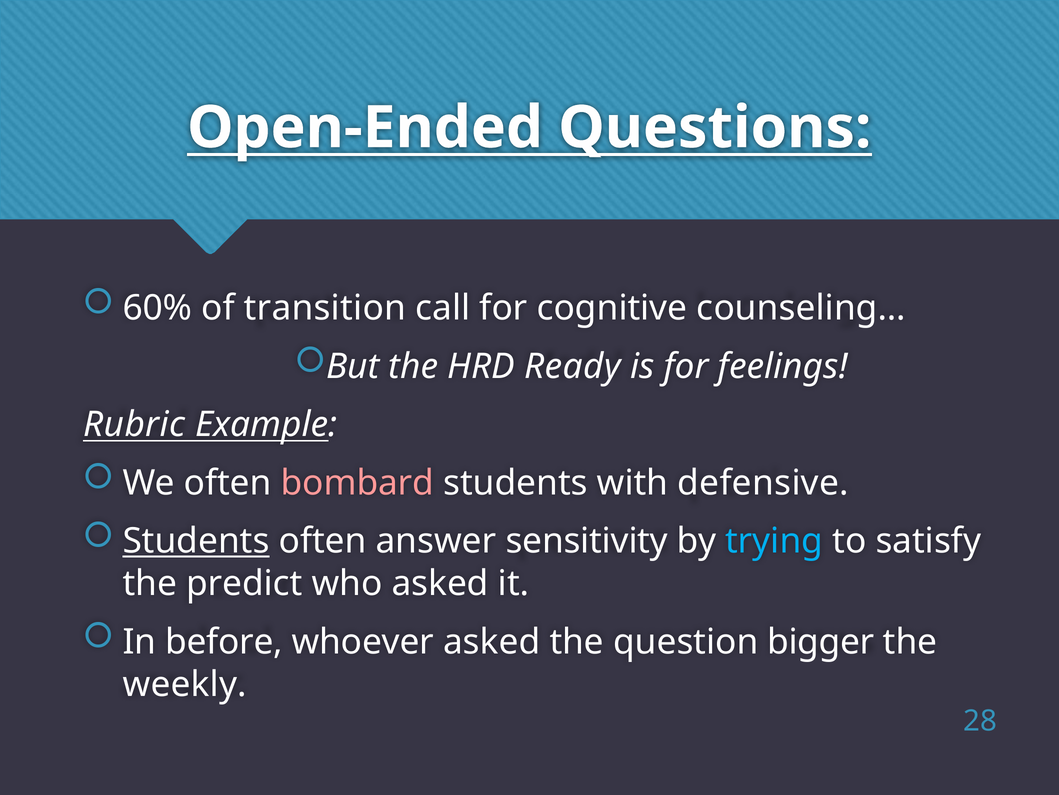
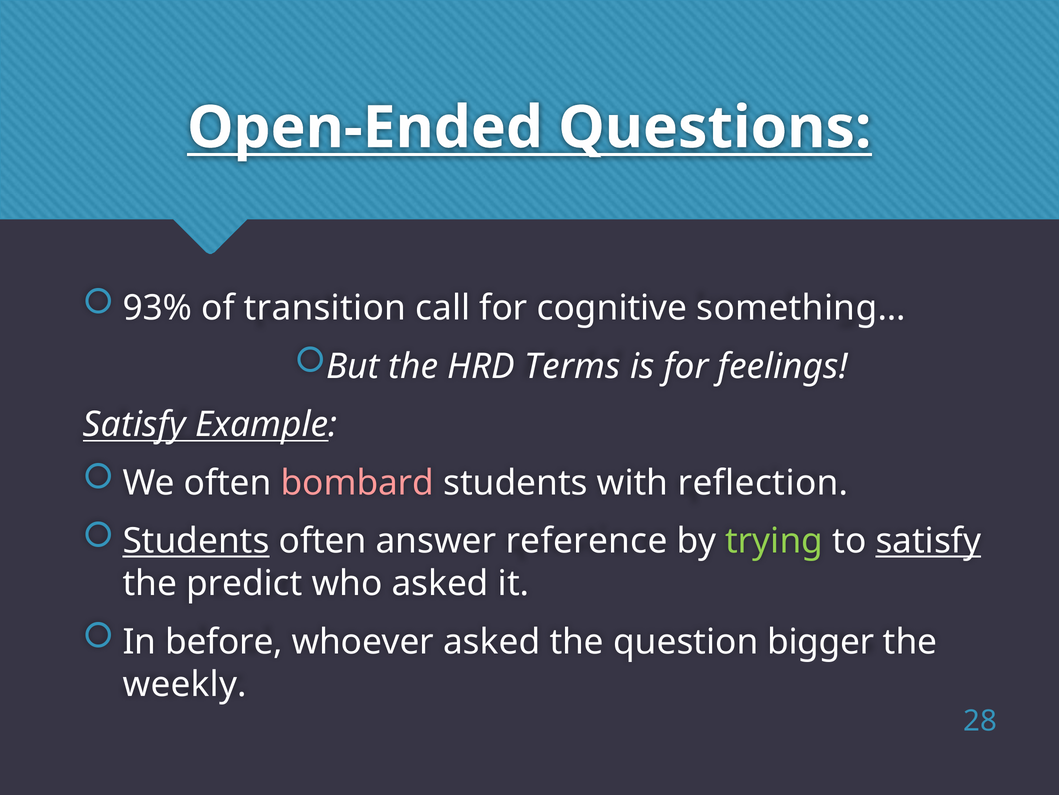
60%: 60% -> 93%
counseling…: counseling… -> something…
Ready: Ready -> Terms
Rubric at (134, 424): Rubric -> Satisfy
defensive: defensive -> reflection
sensitivity: sensitivity -> reference
trying colour: light blue -> light green
satisfy at (928, 541) underline: none -> present
